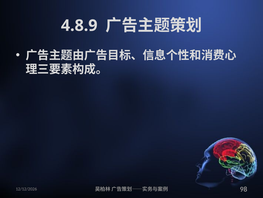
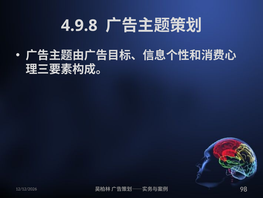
4.8.9: 4.8.9 -> 4.9.8
